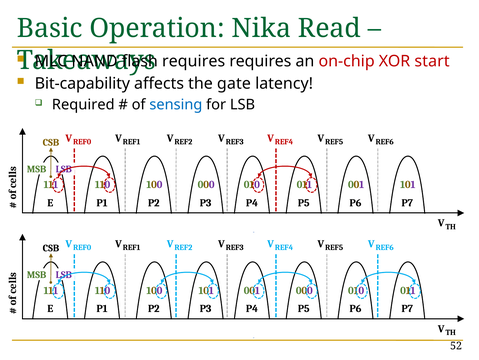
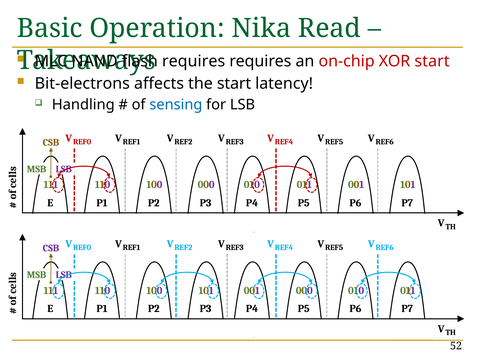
Bit-capability: Bit-capability -> Bit-electrons
the gate: gate -> start
Required: Required -> Handling
CSB at (51, 248) colour: black -> purple
